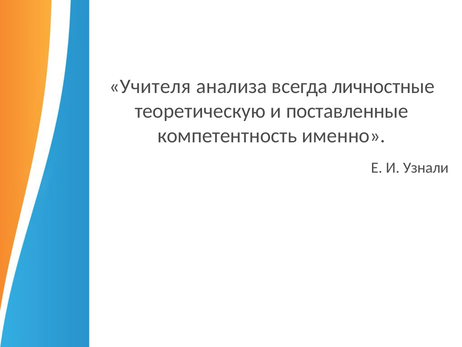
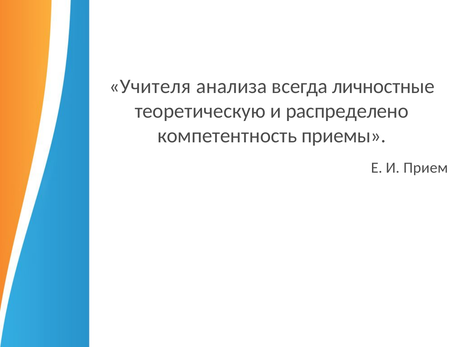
поставленные: поставленные -> распределено
именно: именно -> приемы
Узнали: Узнали -> Прием
